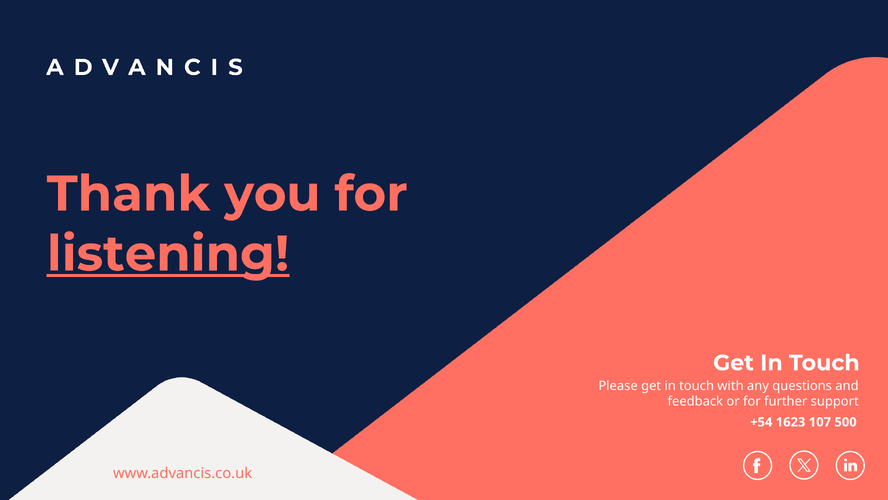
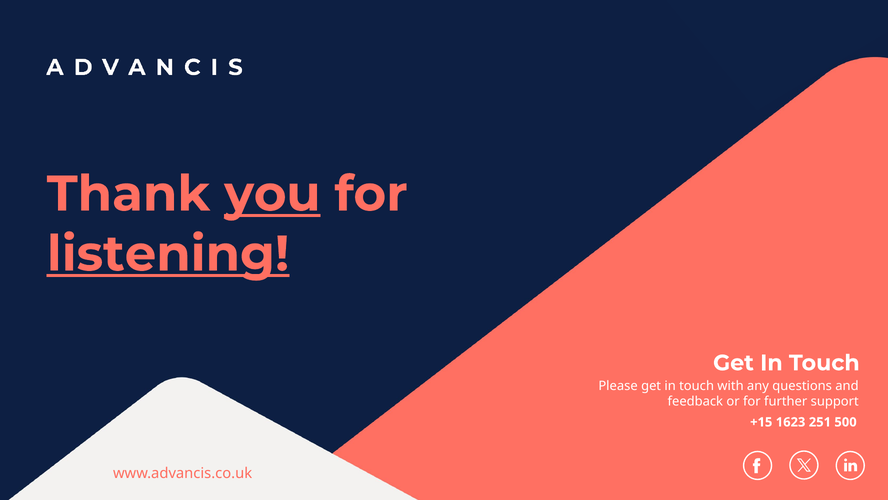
you underline: none -> present
+54: +54 -> +15
107: 107 -> 251
